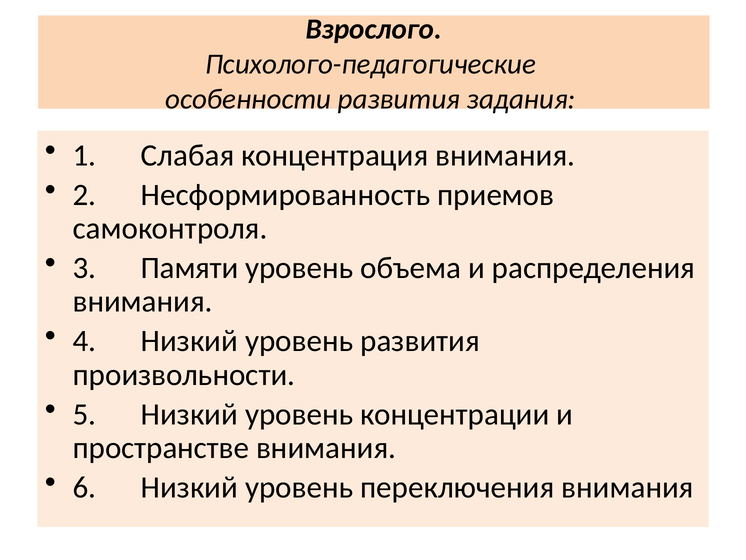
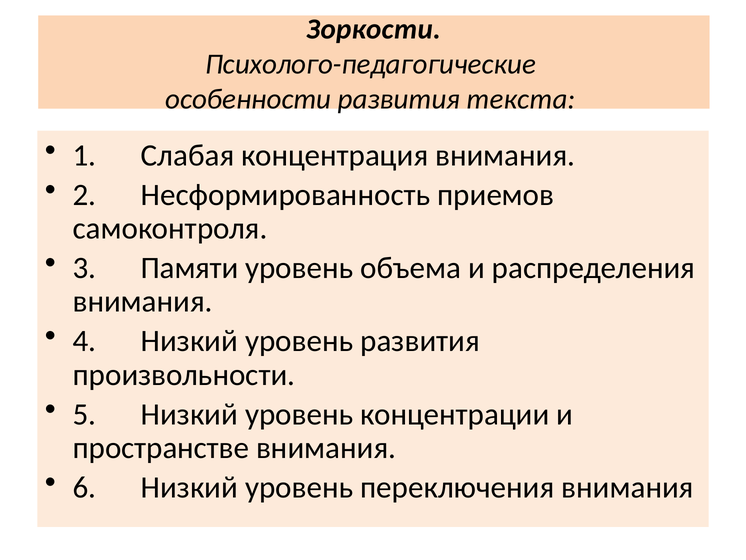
Взрослого: Взрослого -> Зоркости
задания: задания -> текста
